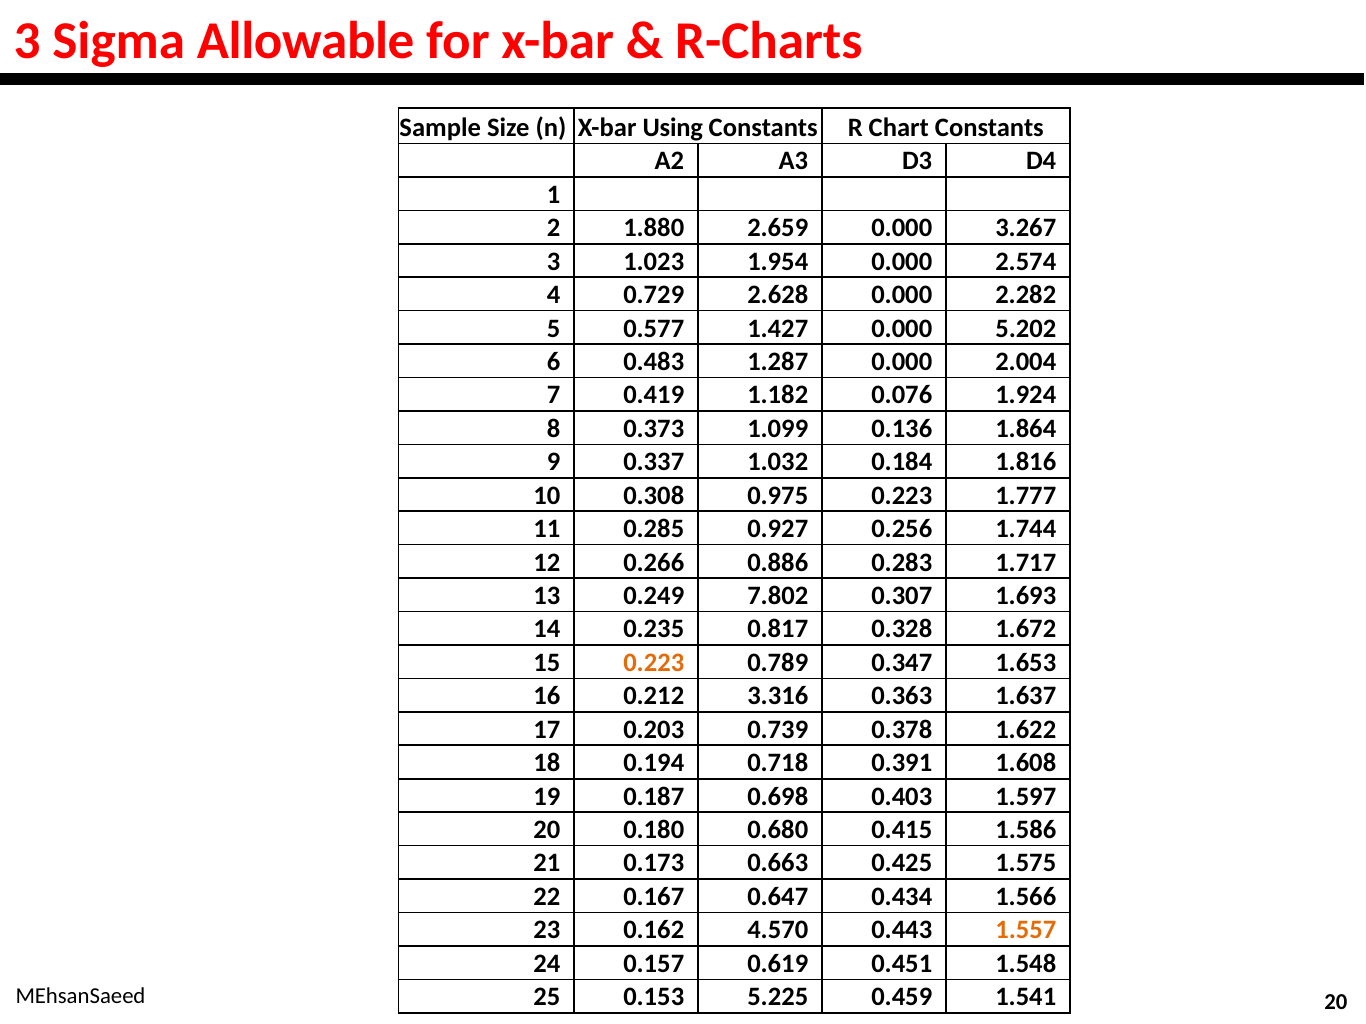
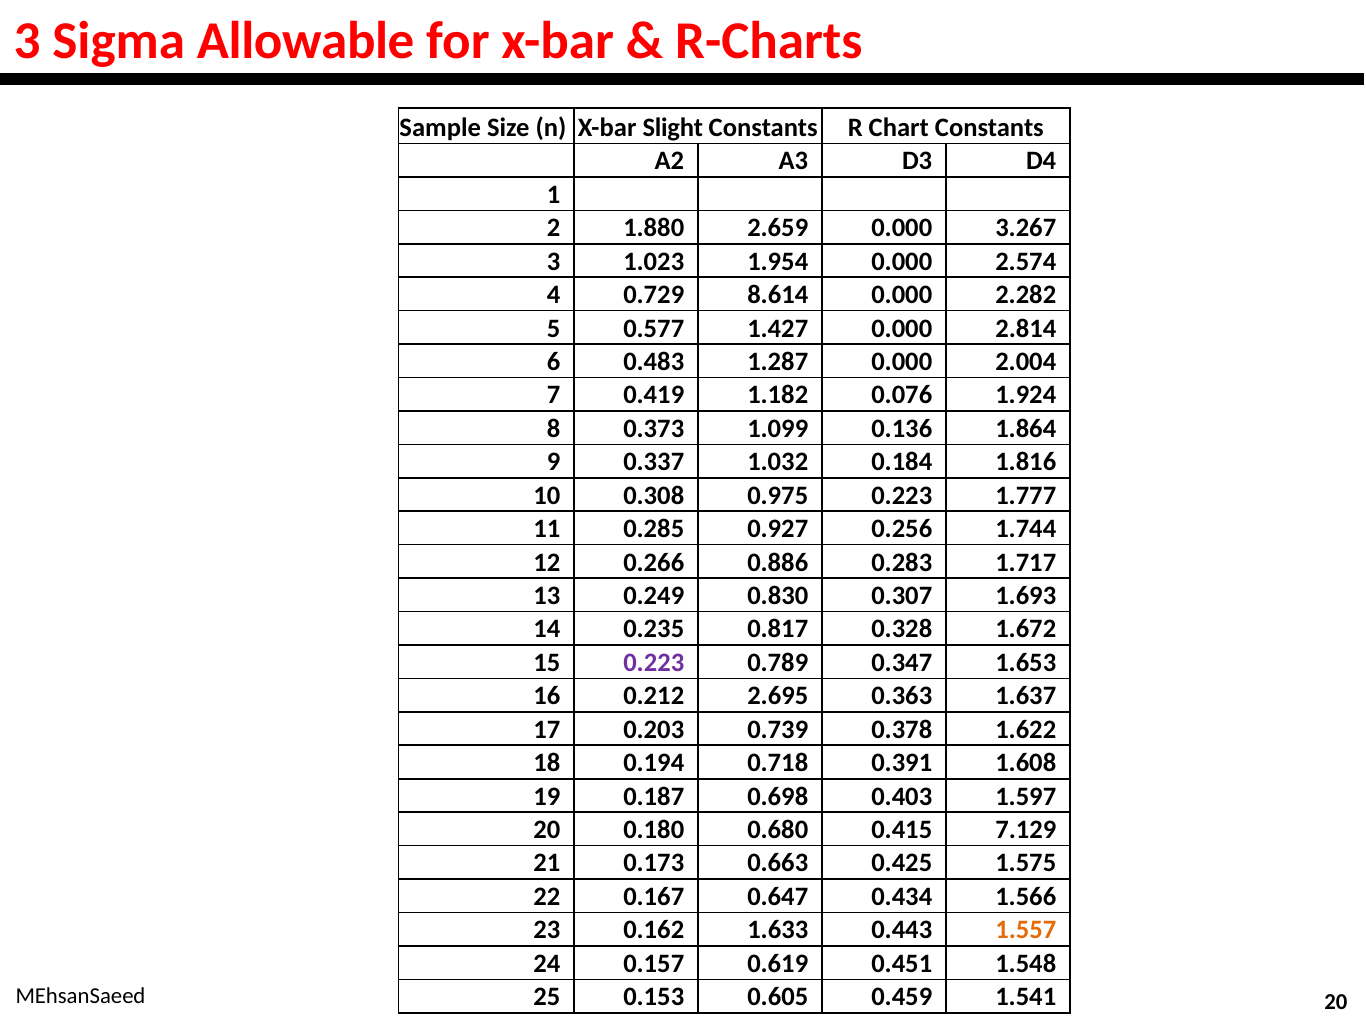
Using: Using -> Slight
2.628: 2.628 -> 8.614
5.202: 5.202 -> 2.814
7.802: 7.802 -> 0.830
0.223 at (654, 663) colour: orange -> purple
3.316: 3.316 -> 2.695
1.586: 1.586 -> 7.129
4.570: 4.570 -> 1.633
5.225: 5.225 -> 0.605
